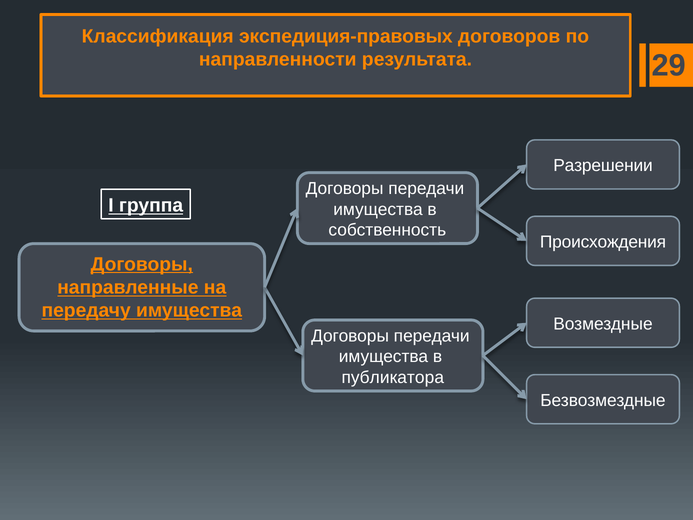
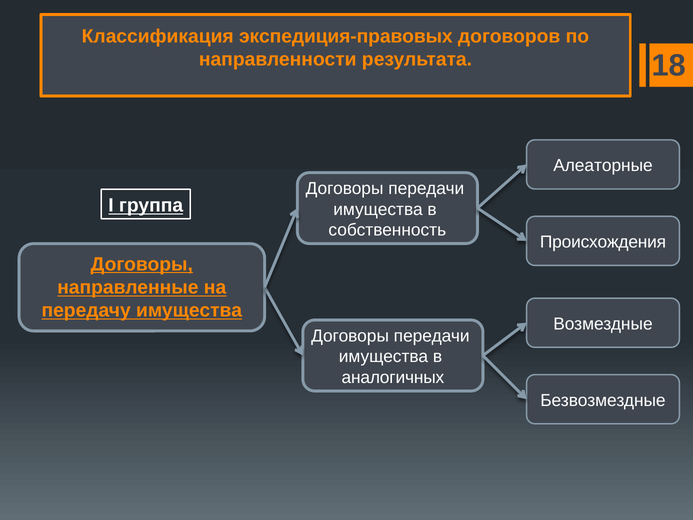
29: 29 -> 18
Разрешении: Разрешении -> Алеаторные
публикатора: публикатора -> аналогичных
